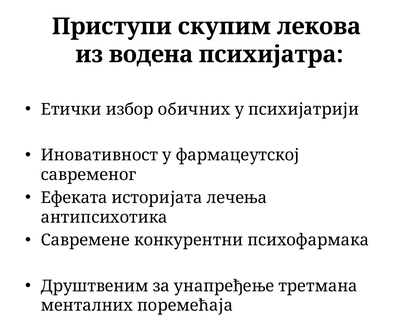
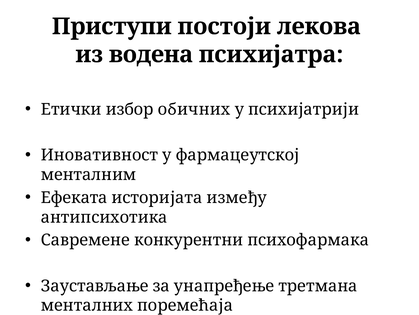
скупим: скупим -> постоји
савременог: савременог -> менталним
лечења: лечења -> између
Друштвеним: Друштвеним -> Заустављање
